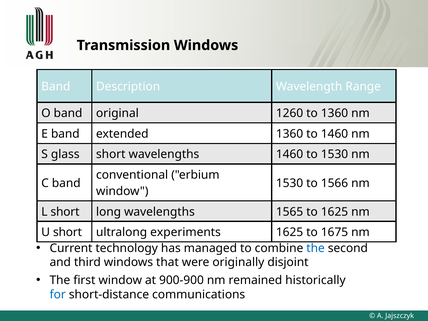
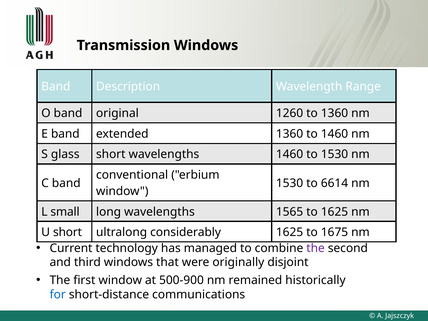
1566: 1566 -> 6614
L short: short -> small
experiments: experiments -> considerably
the at (316, 248) colour: blue -> purple
900-900: 900-900 -> 500-900
